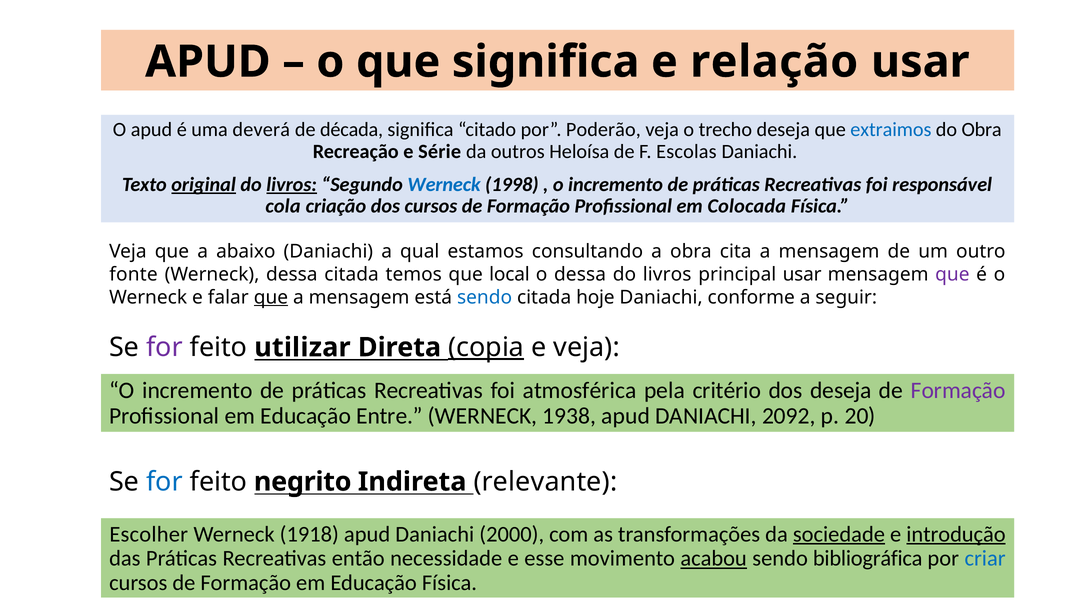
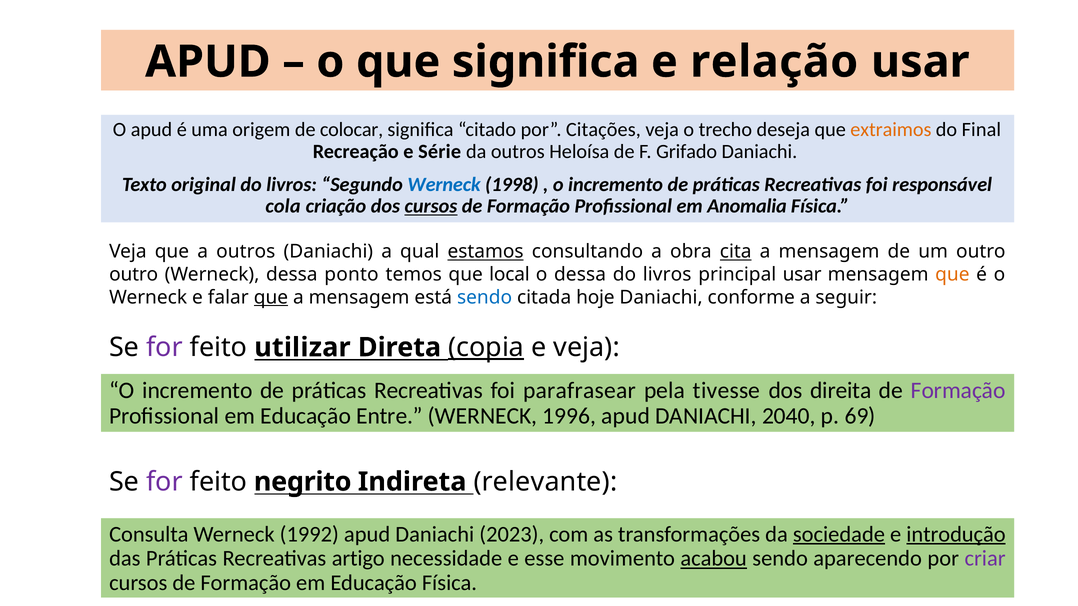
deverá: deverá -> origem
década: década -> colocar
Poderão: Poderão -> Citações
extraimos colour: blue -> orange
do Obra: Obra -> Final
Escolas: Escolas -> Grifado
original underline: present -> none
livros at (292, 185) underline: present -> none
cursos at (431, 206) underline: none -> present
Colocada: Colocada -> Anomalia
a abaixo: abaixo -> outros
estamos underline: none -> present
cita underline: none -> present
fonte at (133, 275): fonte -> outro
dessa citada: citada -> ponto
que at (952, 275) colour: purple -> orange
atmosférica: atmosférica -> parafrasear
critério: critério -> tivesse
dos deseja: deseja -> direita
1938: 1938 -> 1996
2092: 2092 -> 2040
20: 20 -> 69
for at (164, 482) colour: blue -> purple
Escolher: Escolher -> Consulta
1918: 1918 -> 1992
2000: 2000 -> 2023
então: então -> artigo
bibliográfica: bibliográfica -> aparecendo
criar colour: blue -> purple
